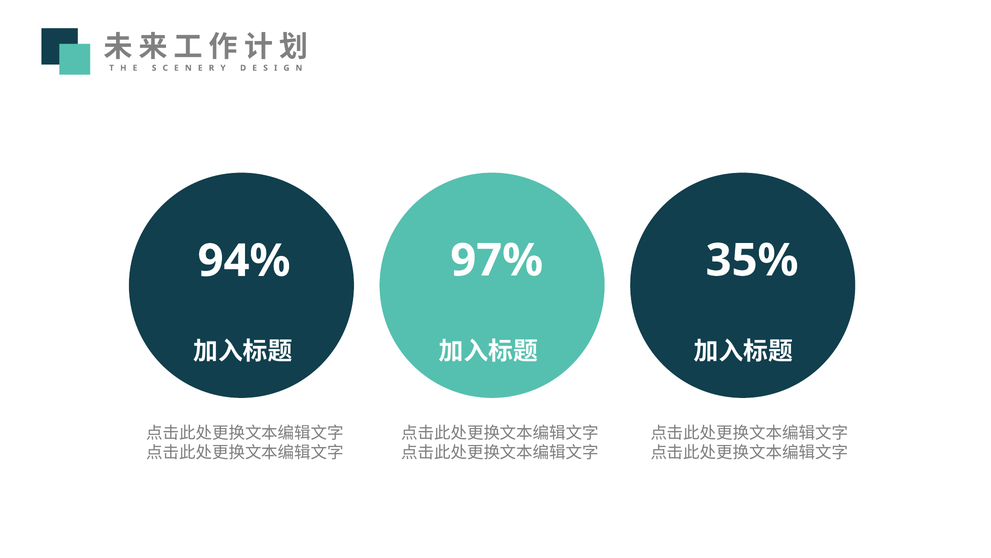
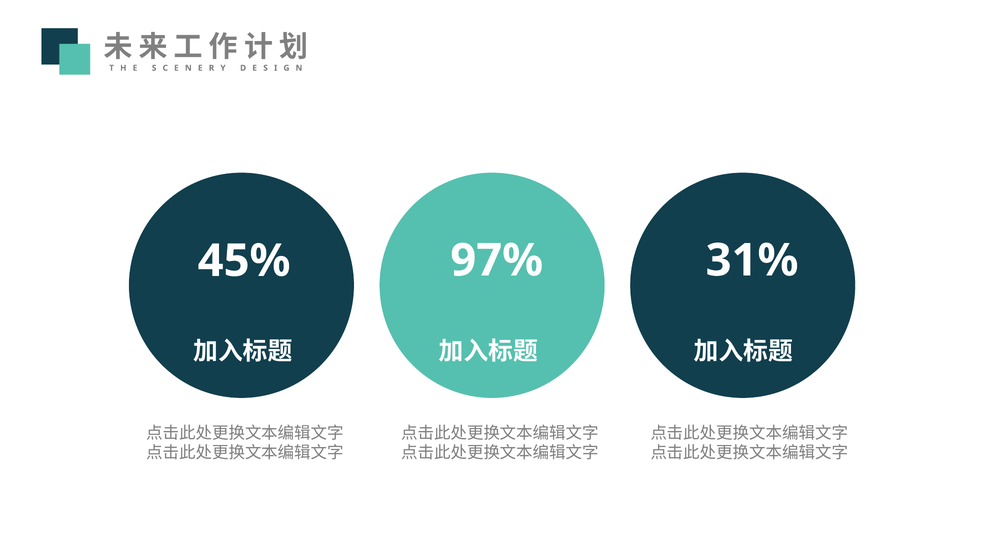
94%: 94% -> 45%
35%: 35% -> 31%
